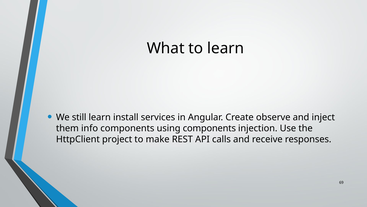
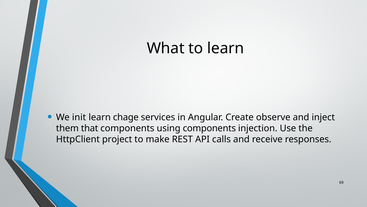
still: still -> init
install: install -> chage
info: info -> that
